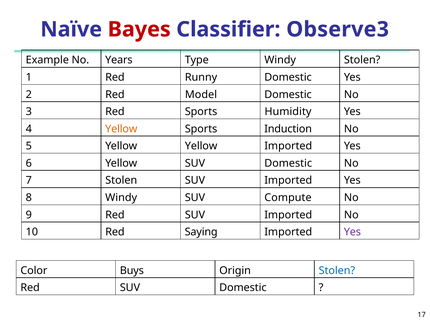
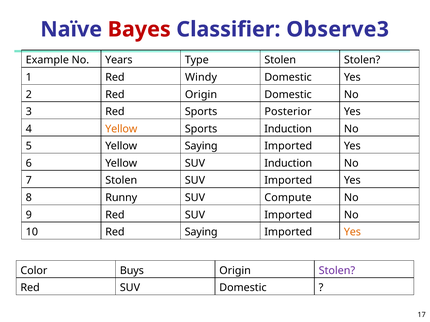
Type Windy: Windy -> Stolen
Runny: Runny -> Windy
Red Model: Model -> Origin
Humidity: Humidity -> Posterior
Yellow Yellow: Yellow -> Saying
Yellow SUV Domestic: Domestic -> Induction
8 Windy: Windy -> Runny
Yes at (352, 232) colour: purple -> orange
Stolen at (337, 271) colour: blue -> purple
